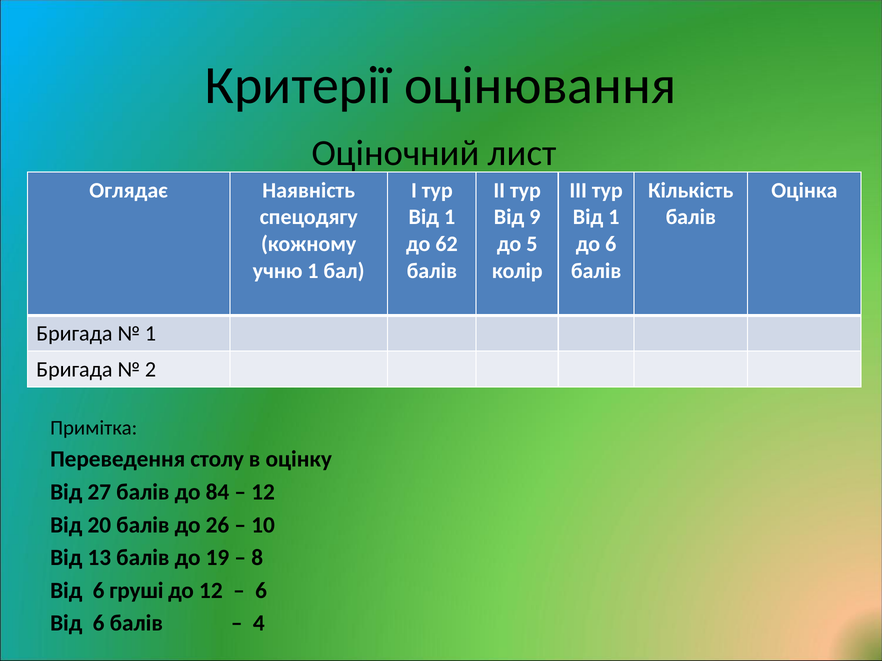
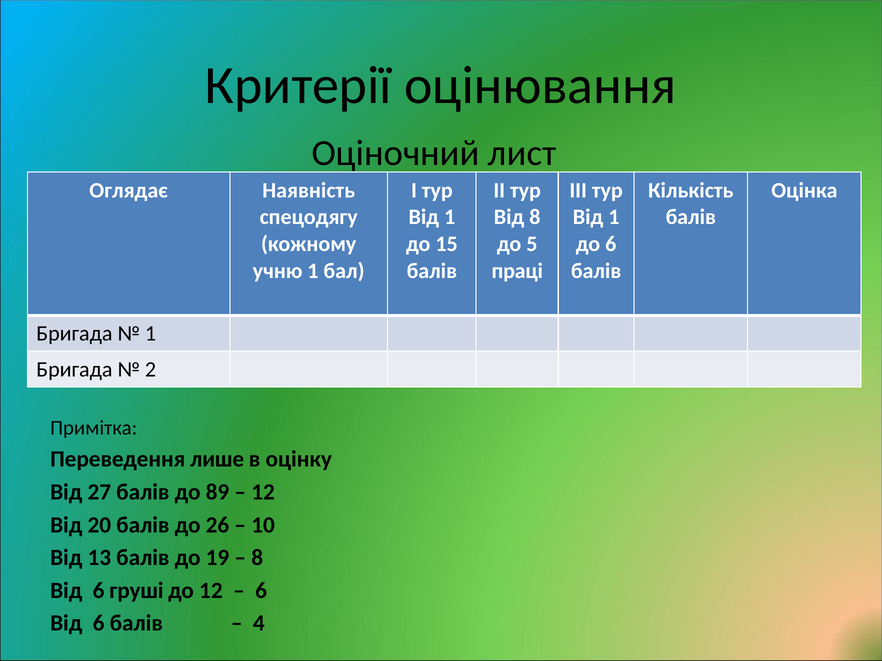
Від 9: 9 -> 8
62: 62 -> 15
колір: колір -> праці
столу: столу -> лише
84: 84 -> 89
